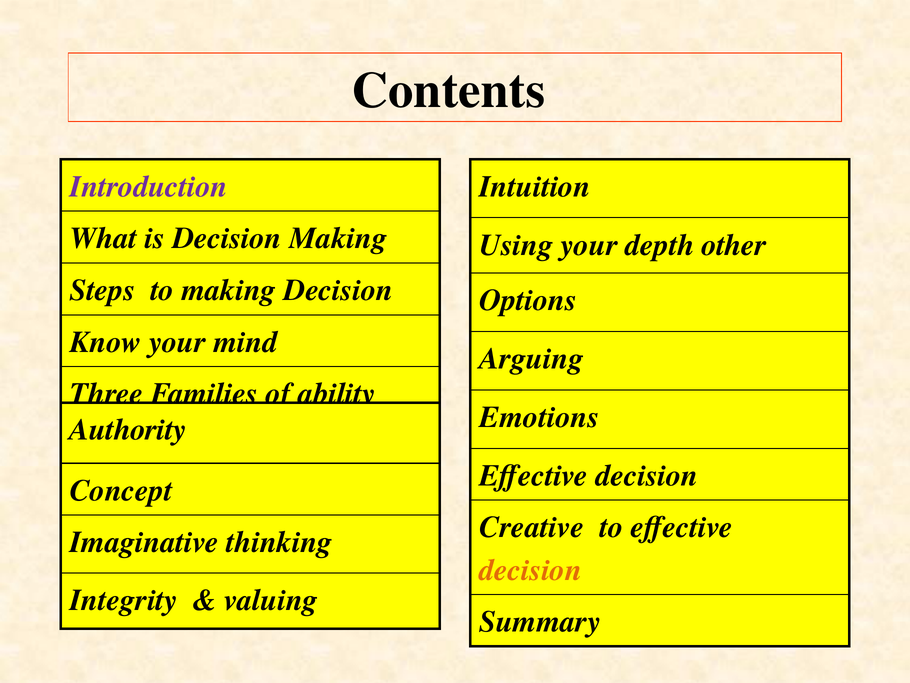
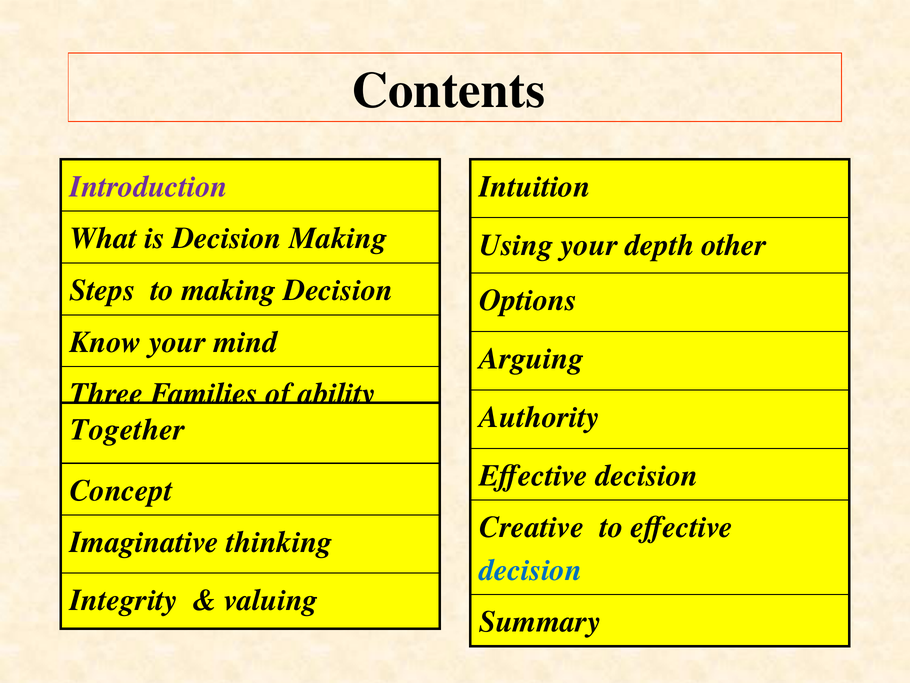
Emotions: Emotions -> Authority
Authority: Authority -> Together
decision at (531, 570) colour: orange -> blue
